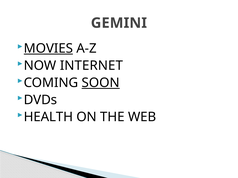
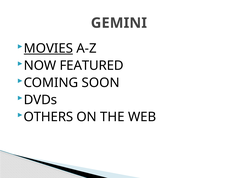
INTERNET: INTERNET -> FEATURED
SOON underline: present -> none
HEALTH: HEALTH -> OTHERS
